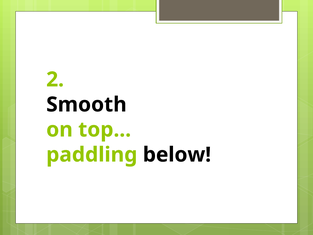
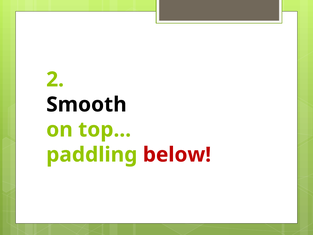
below colour: black -> red
